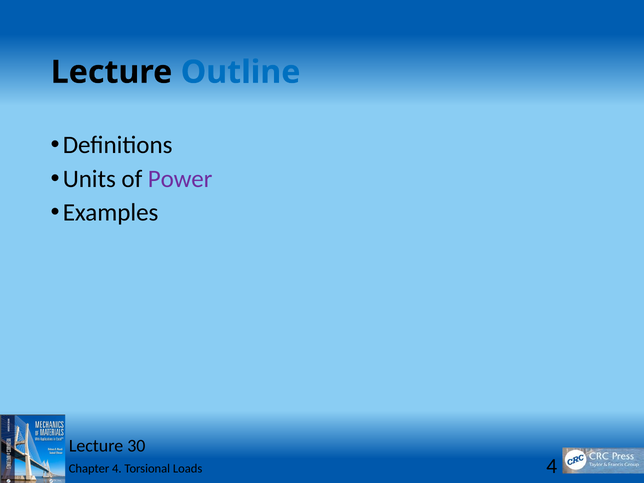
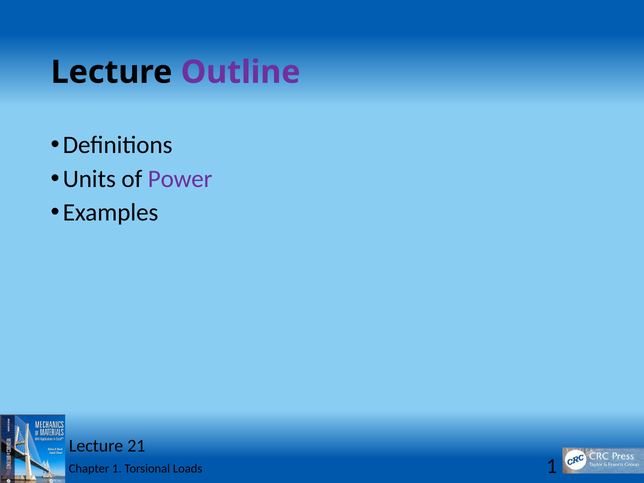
Outline colour: blue -> purple
30: 30 -> 21
Chapter 4: 4 -> 1
Loads 4: 4 -> 1
